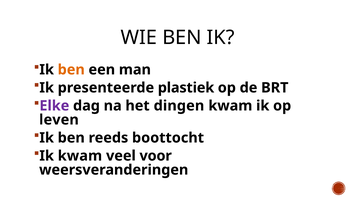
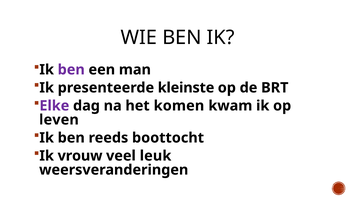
ben at (71, 70) colour: orange -> purple
plastiek: plastiek -> kleinste
dingen: dingen -> komen
Ik kwam: kwam -> vrouw
voor: voor -> leuk
